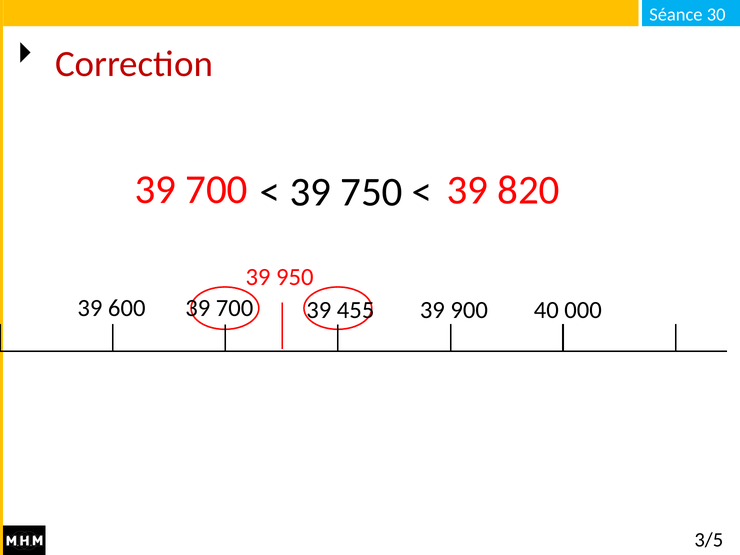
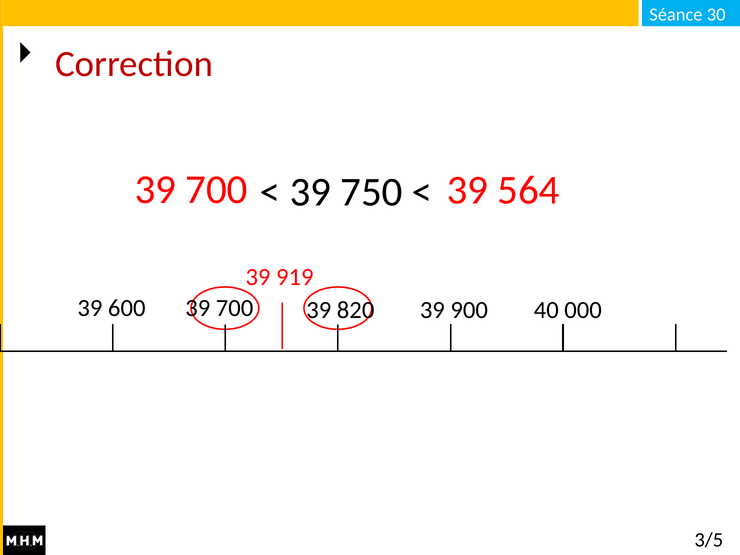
820: 820 -> 564
950: 950 -> 919
455: 455 -> 820
